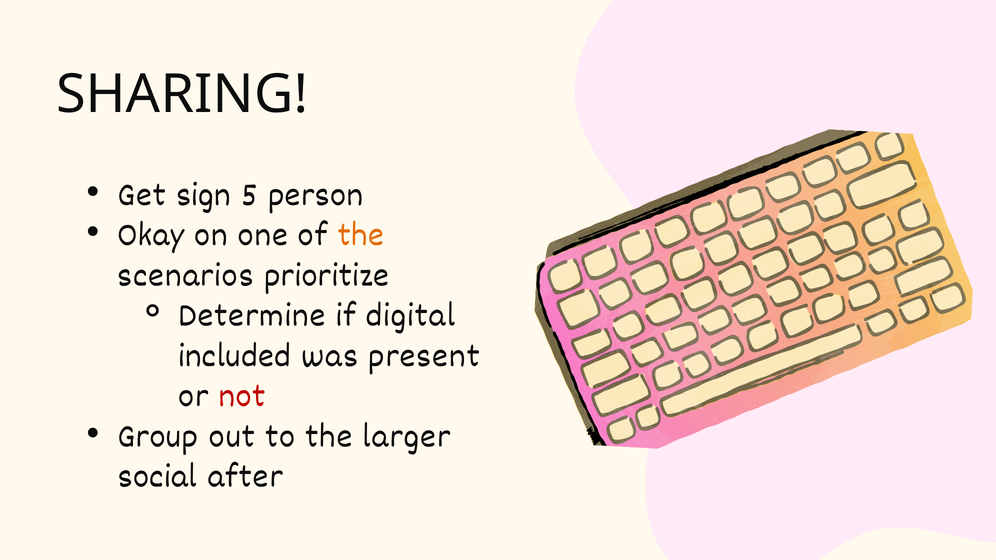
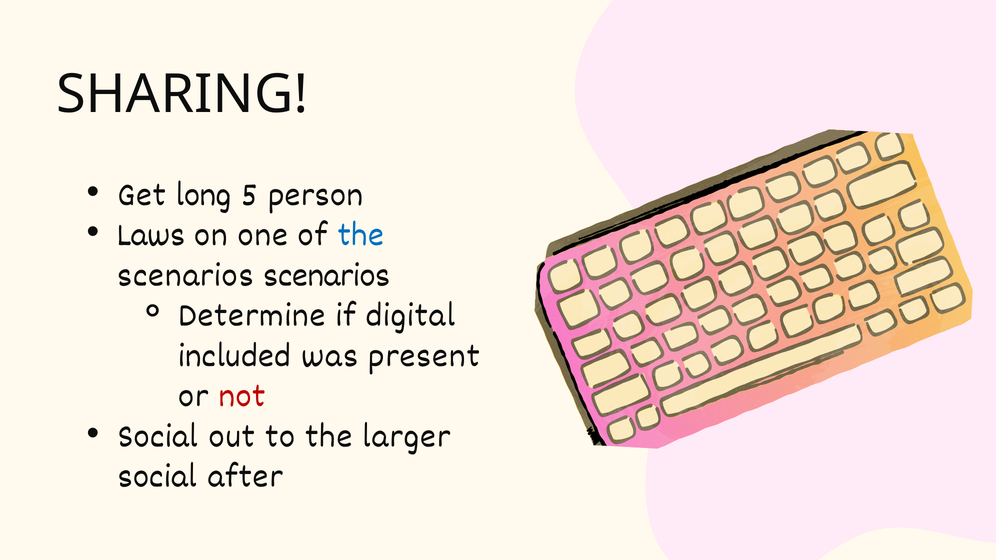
sign: sign -> long
Okay: Okay -> Laws
the at (361, 234) colour: orange -> blue
scenarios prioritize: prioritize -> scenarios
Group at (158, 435): Group -> Social
